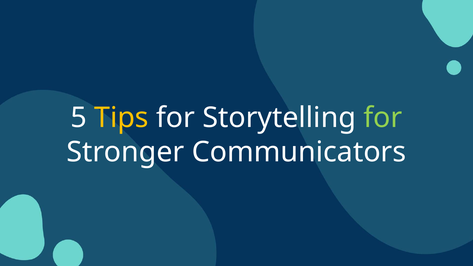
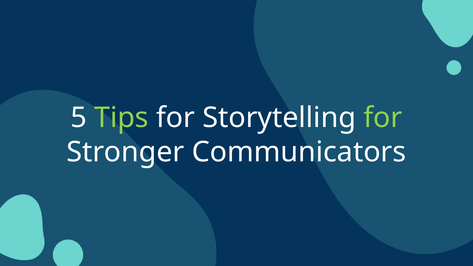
Tips colour: yellow -> light green
